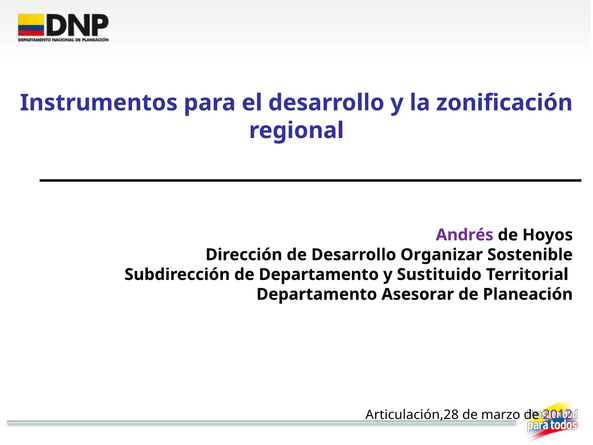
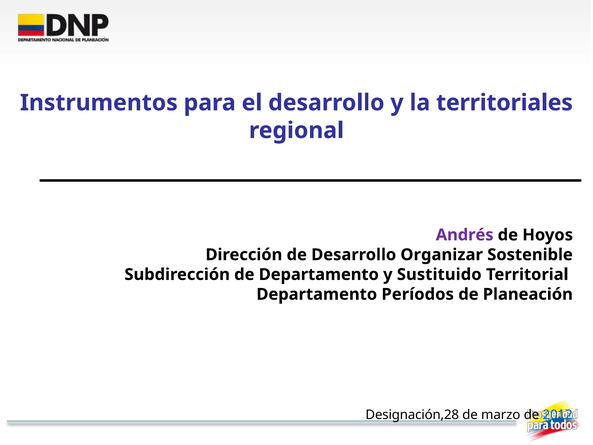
zonificación: zonificación -> territoriales
Asesorar: Asesorar -> Períodos
Articulación,28: Articulación,28 -> Designación,28
2012 colour: purple -> blue
